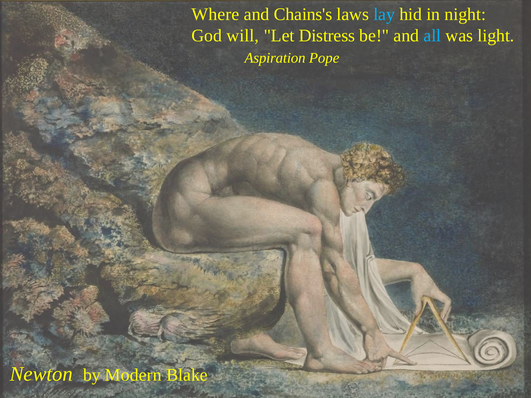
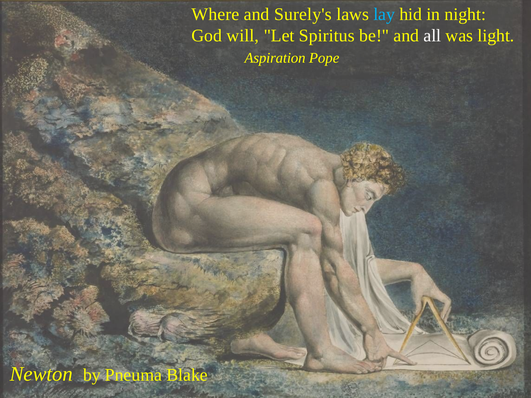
Chains's: Chains's -> Surely's
Distress: Distress -> Spiritus
all colour: light blue -> white
Modern: Modern -> Pneuma
